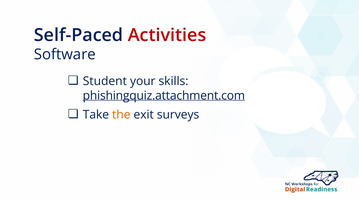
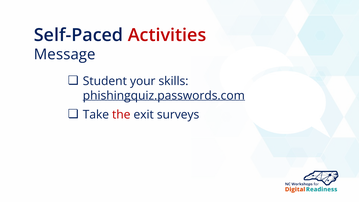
Software: Software -> Message
phishingquiz.attachment.com: phishingquiz.attachment.com -> phishingquiz.passwords.com
the colour: orange -> red
